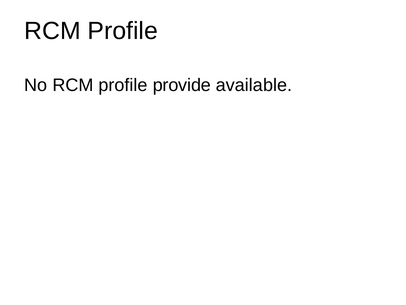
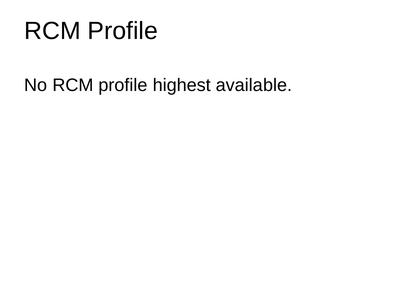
provide: provide -> highest
